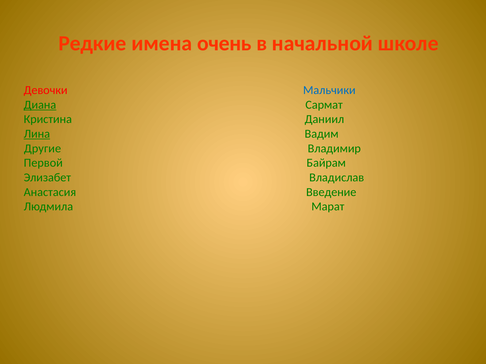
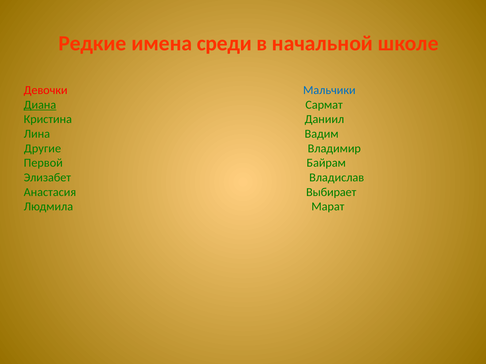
очень: очень -> среди
Лина underline: present -> none
Введение: Введение -> Выбирает
